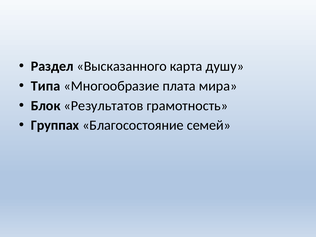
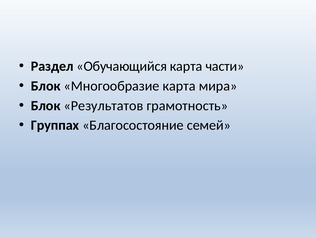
Высказанного: Высказанного -> Обучающийся
душу: душу -> части
Типа at (46, 86): Типа -> Блок
Многообразие плата: плата -> карта
